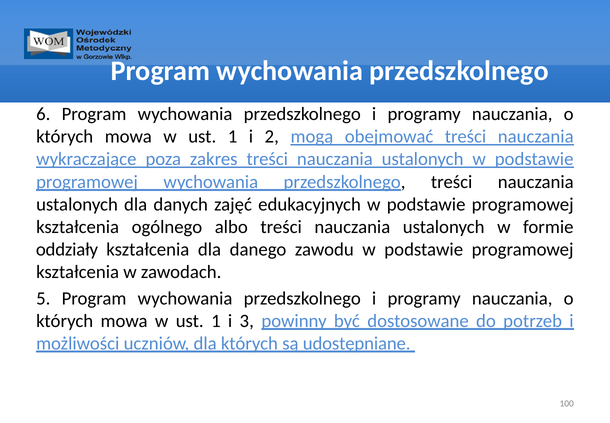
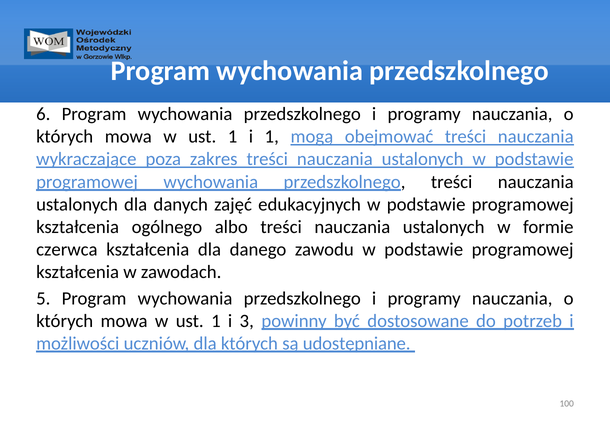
i 2: 2 -> 1
oddziały: oddziały -> czerwca
